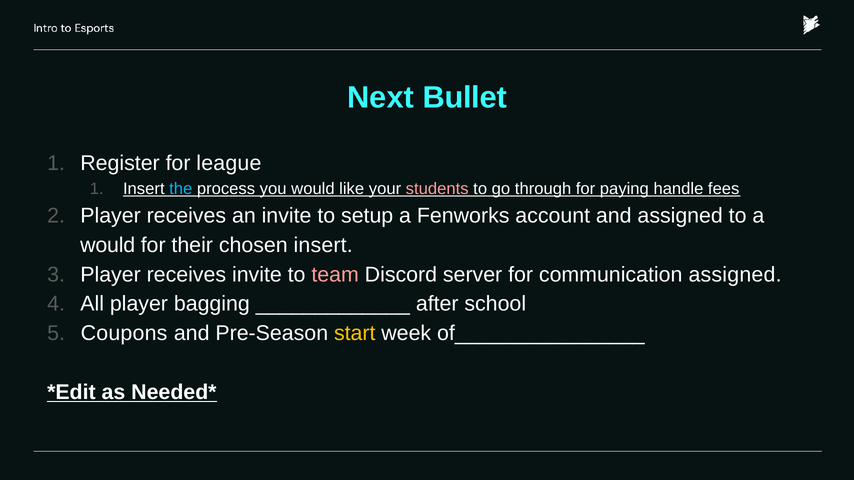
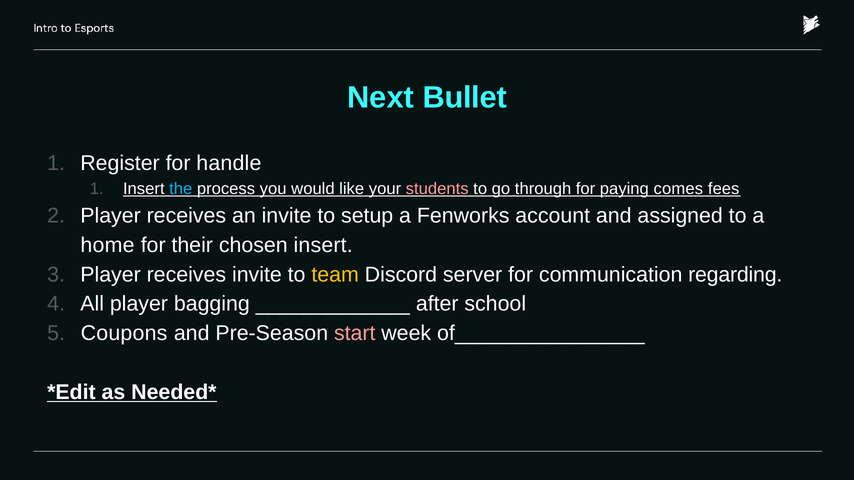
league: league -> handle
handle: handle -> comes
would at (108, 245): would -> home
team colour: pink -> yellow
communication assigned: assigned -> regarding
start colour: yellow -> pink
